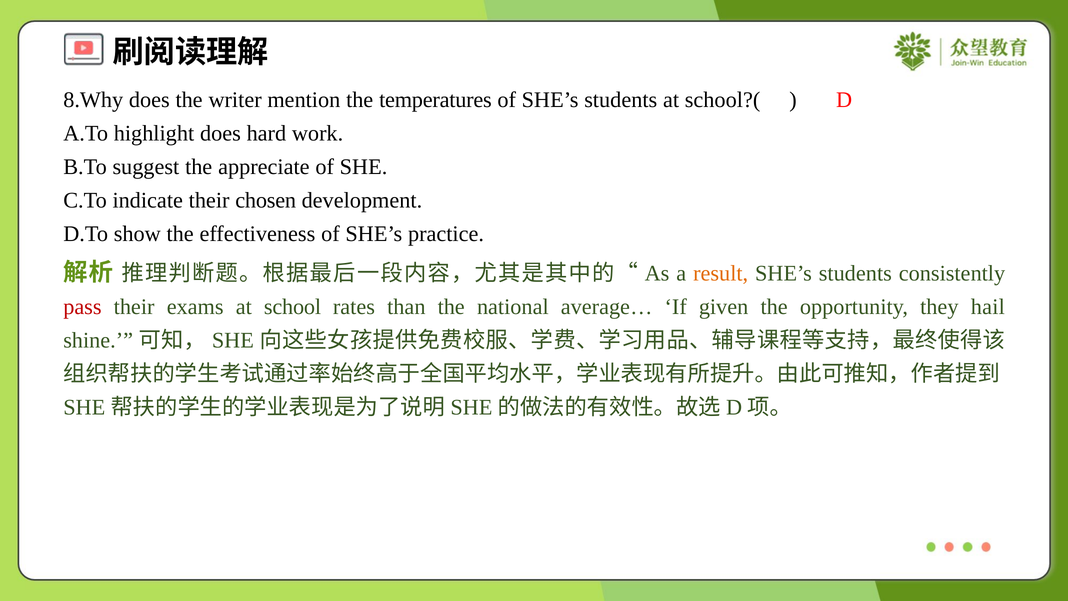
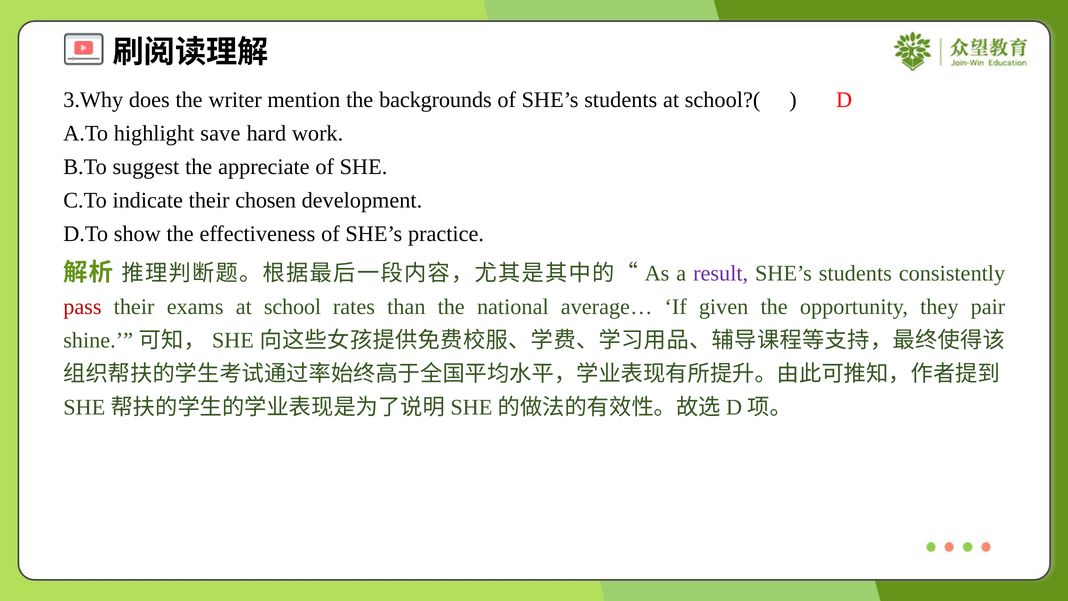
8.Why: 8.Why -> 3.Why
temperatures: temperatures -> backgrounds
highlight does: does -> save
result colour: orange -> purple
hail: hail -> pair
